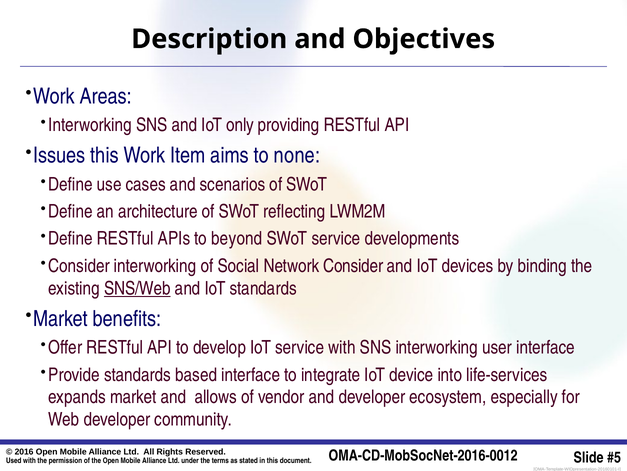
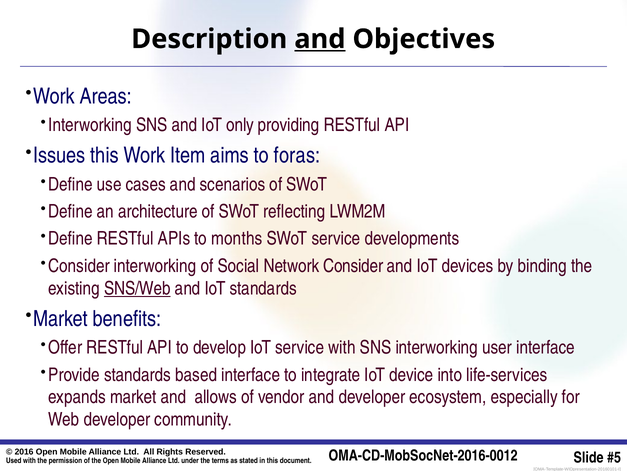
and at (320, 39) underline: none -> present
none: none -> foras
beyond: beyond -> months
